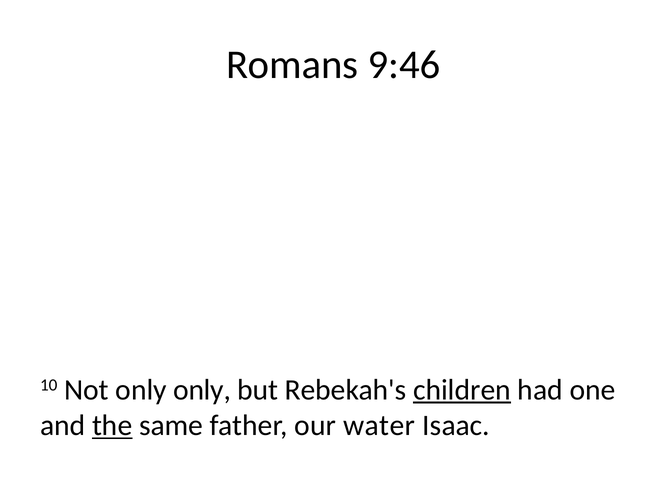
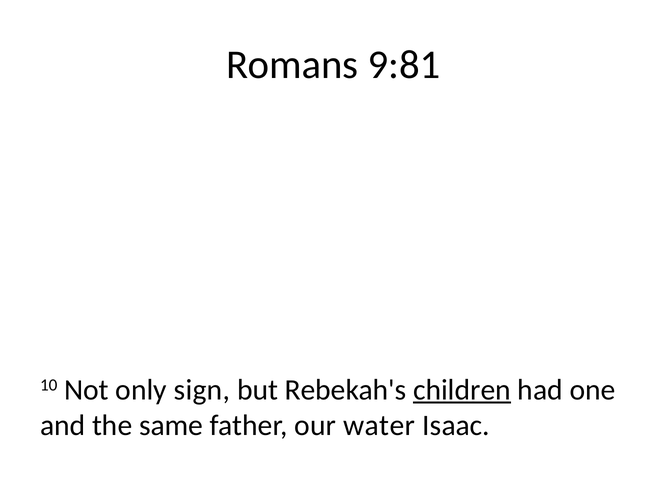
9:46: 9:46 -> 9:81
only only: only -> sign
the underline: present -> none
